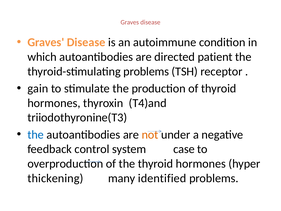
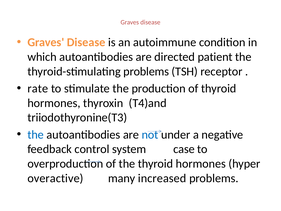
gain: gain -> rate
not colour: orange -> blue
thickening: thickening -> overactive
identified: identified -> increased
